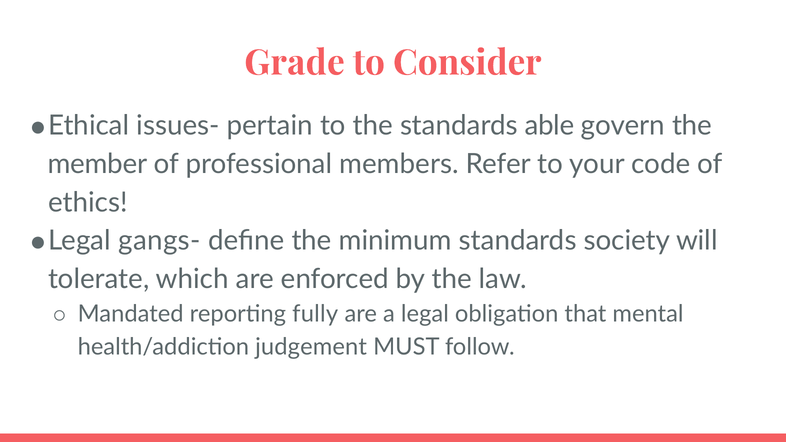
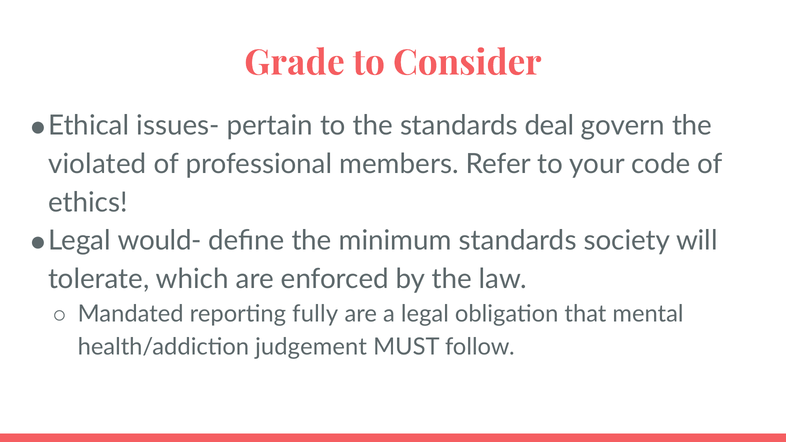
able: able -> deal
member: member -> violated
gangs-: gangs- -> would-
